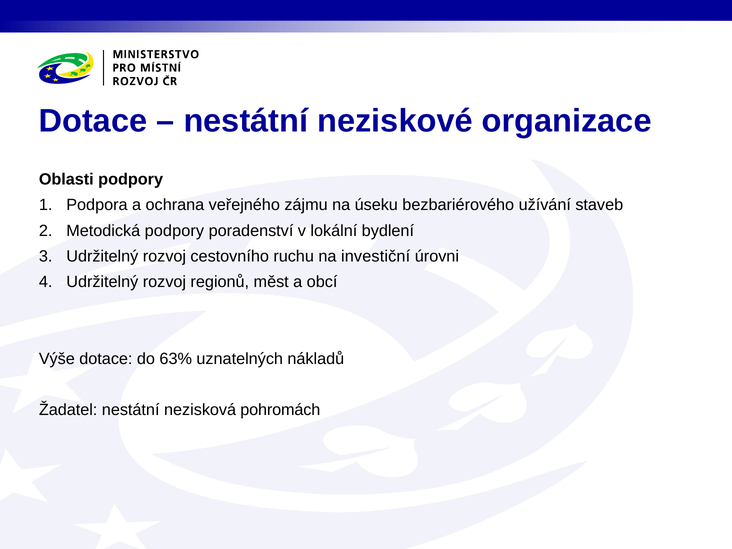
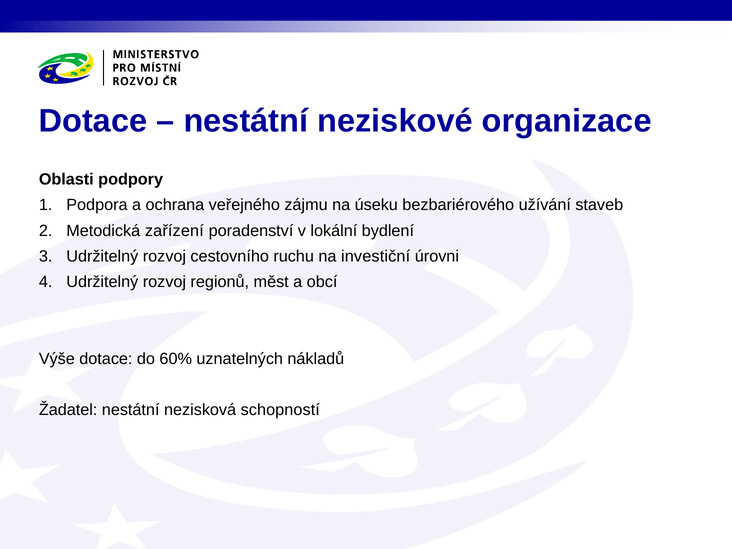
Metodická podpory: podpory -> zařízení
63%: 63% -> 60%
pohromách: pohromách -> schopností
